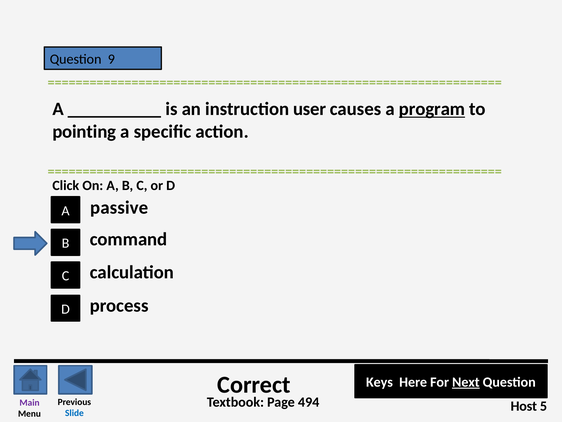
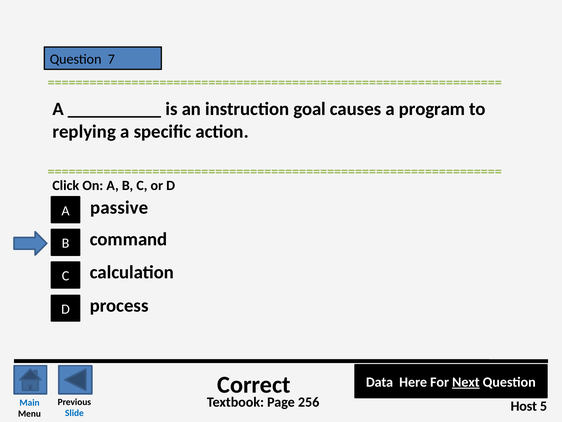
9: 9 -> 7
user: user -> goal
program underline: present -> none
pointing: pointing -> replying
Keys: Keys -> Data
494: 494 -> 256
Main colour: purple -> blue
